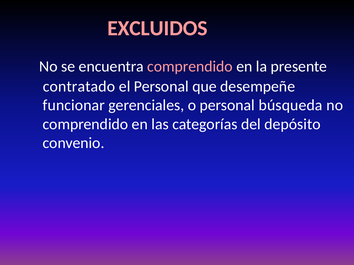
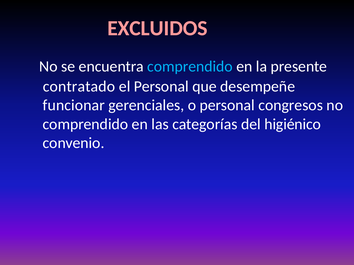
comprendido at (190, 67) colour: pink -> light blue
búsqueda: búsqueda -> congresos
depósito: depósito -> higiénico
